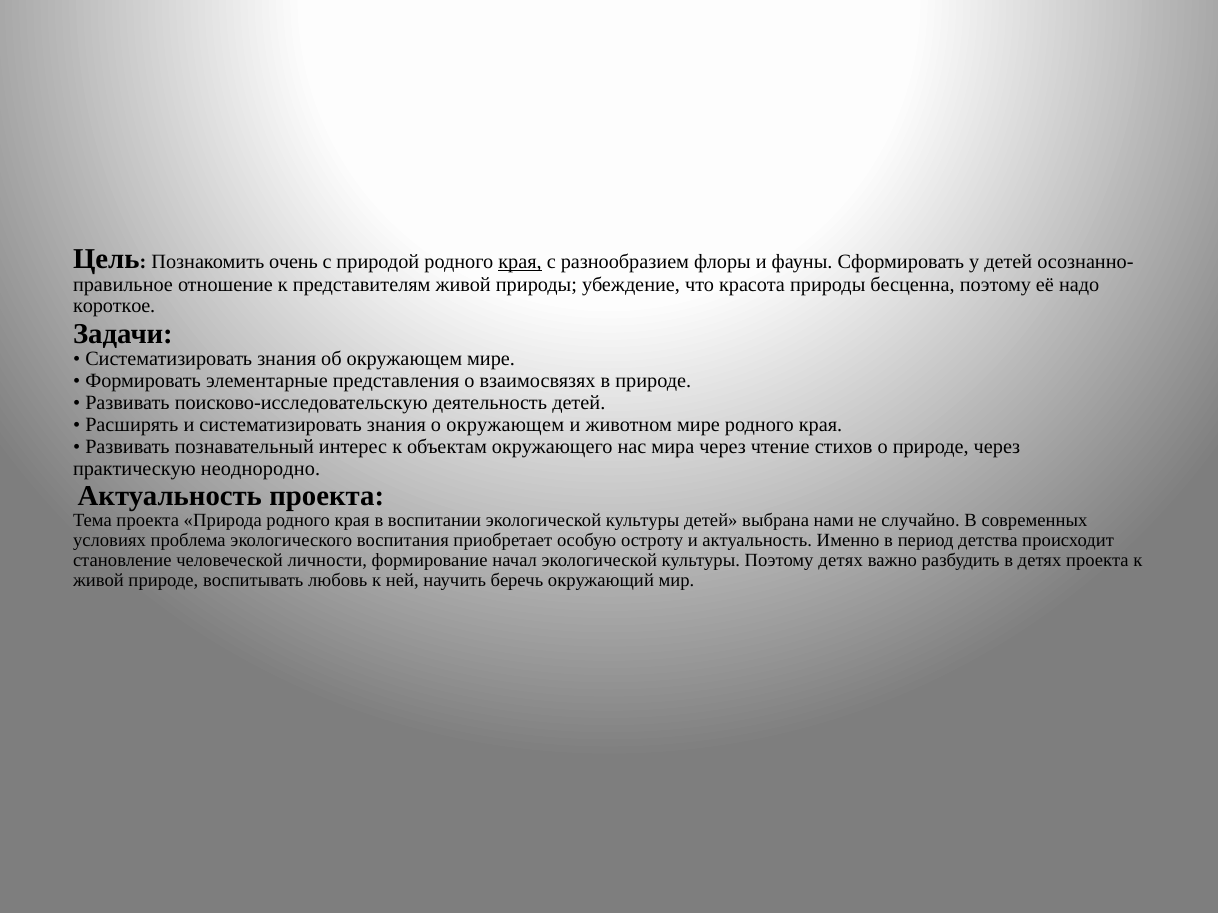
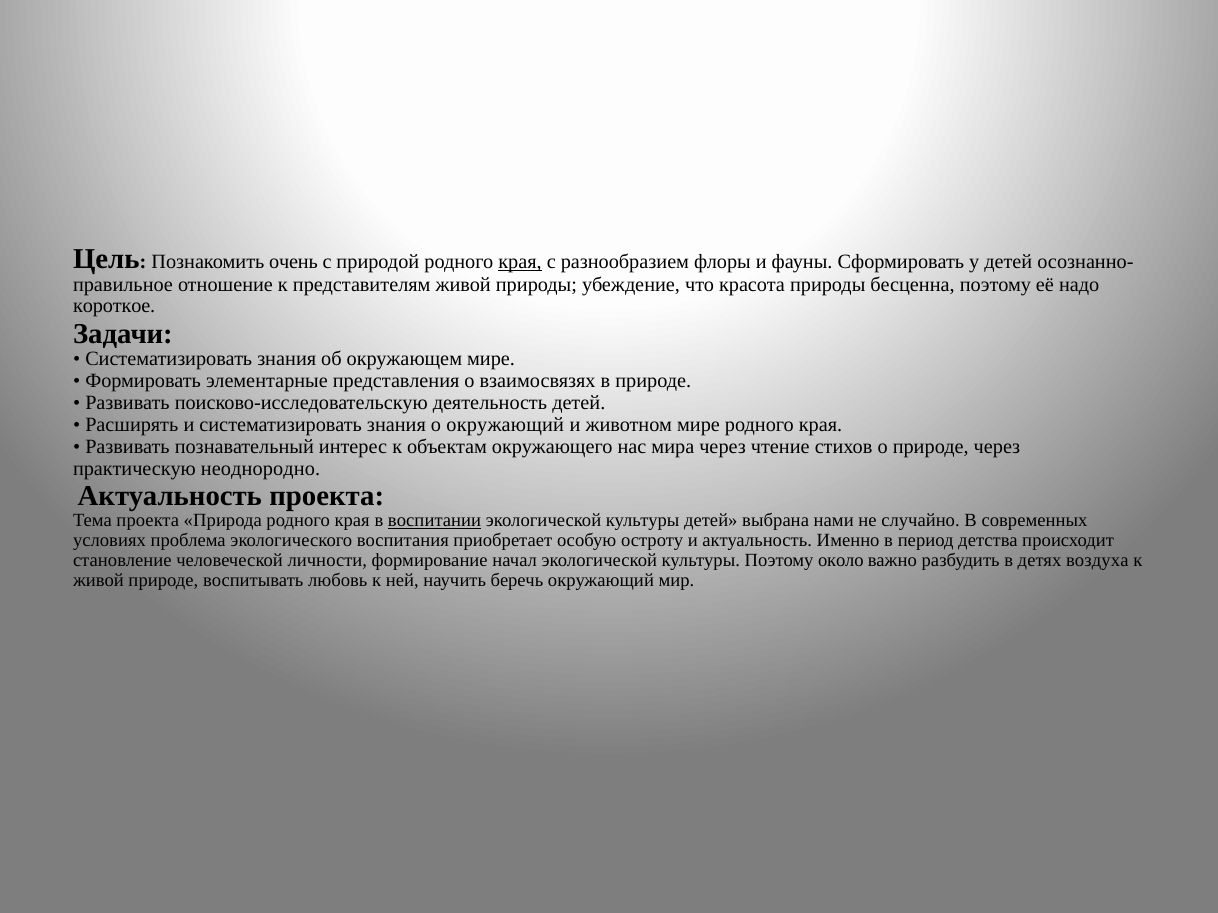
о окружающем: окружающем -> окружающий
воспитании underline: none -> present
Поэтому детях: детях -> около
детях проекта: проекта -> воздуха
